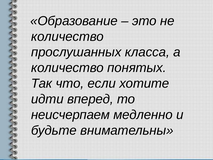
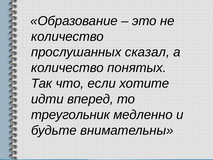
класса: класса -> сказал
неисчерпаем: неисчерпаем -> треугольник
